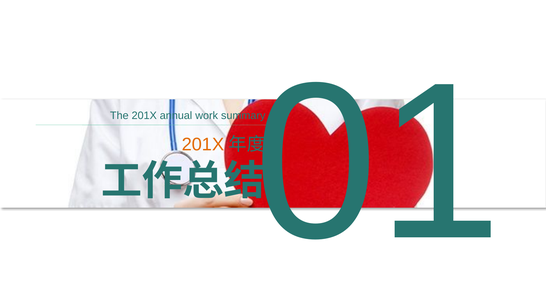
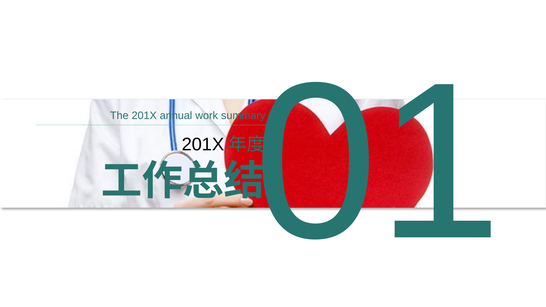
201X at (203, 144) colour: orange -> black
